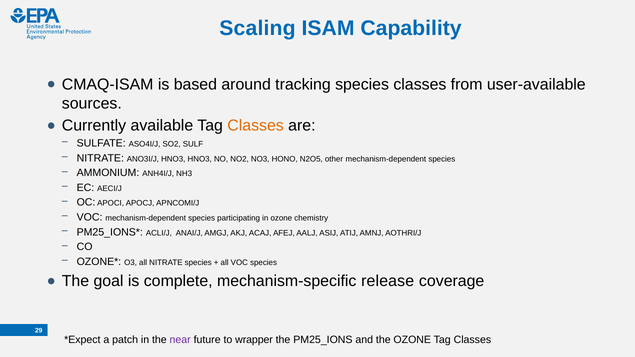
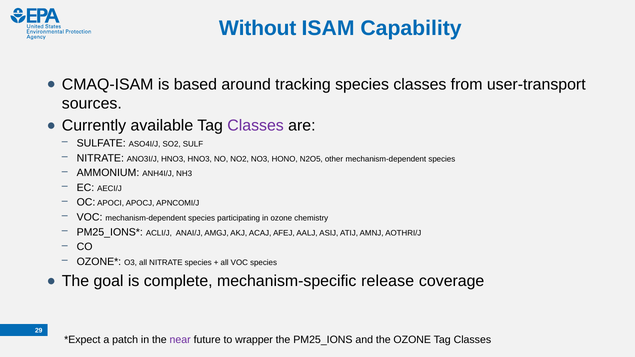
Scaling: Scaling -> Without
user-available: user-available -> user-transport
Classes at (256, 126) colour: orange -> purple
